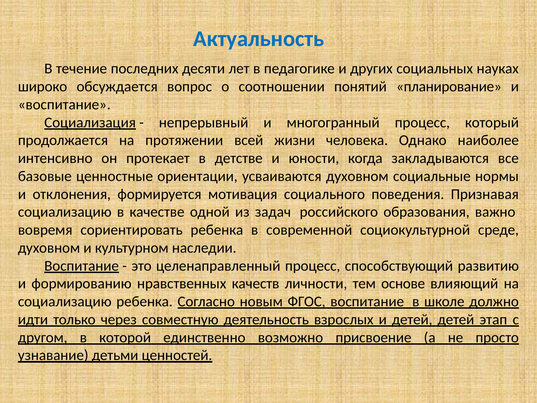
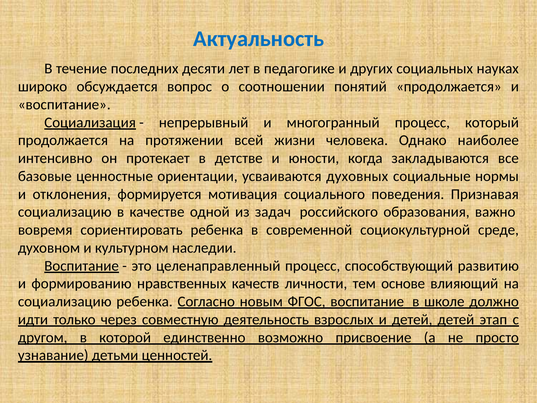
понятий планирование: планирование -> продолжается
усваиваются духовном: духовном -> духовных
